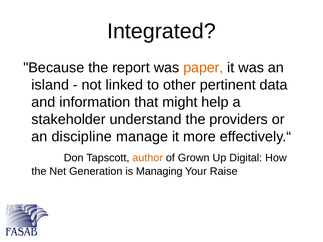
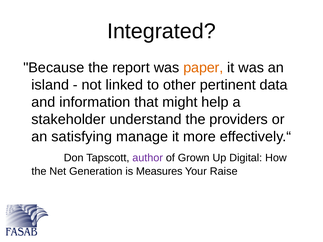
discipline: discipline -> satisfying
author colour: orange -> purple
Managing: Managing -> Measures
